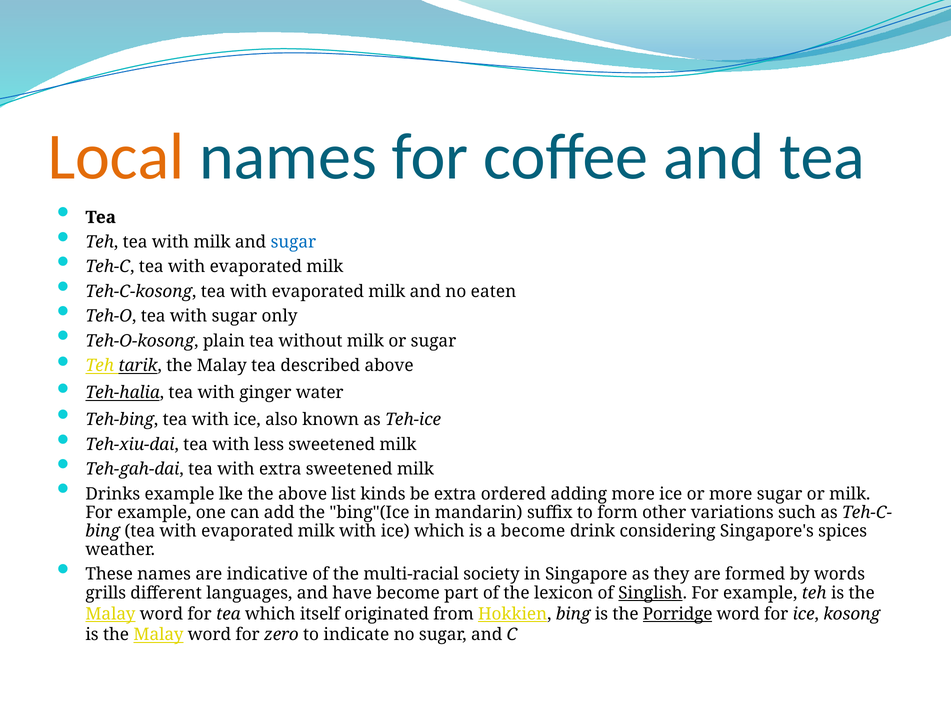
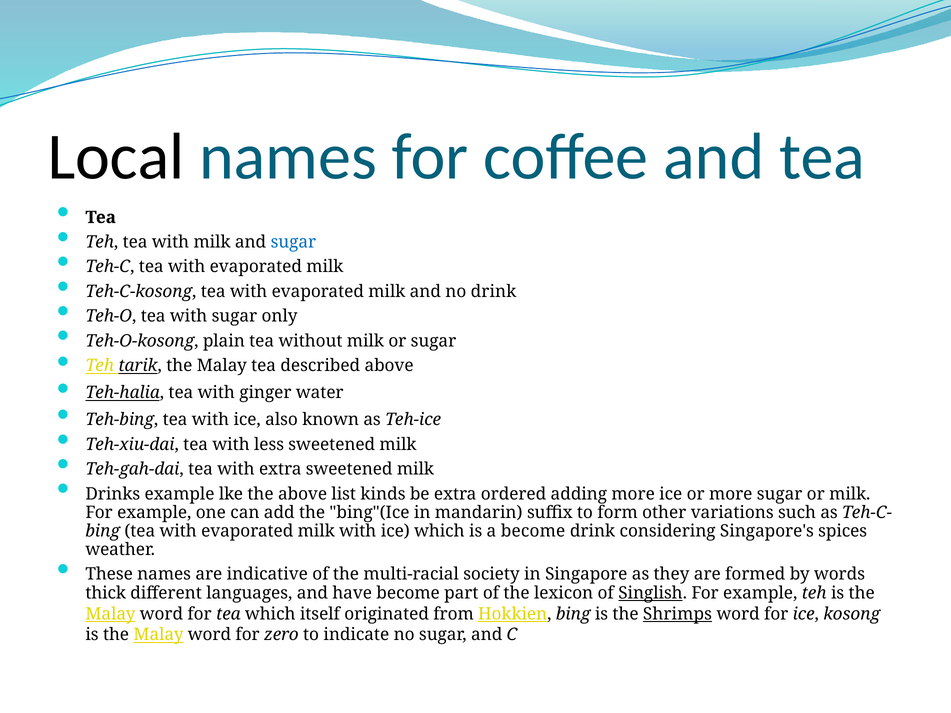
Local colour: orange -> black
no eaten: eaten -> drink
grills: grills -> thick
Porridge: Porridge -> Shrimps
